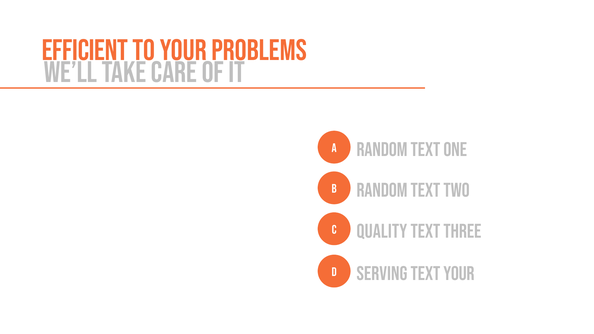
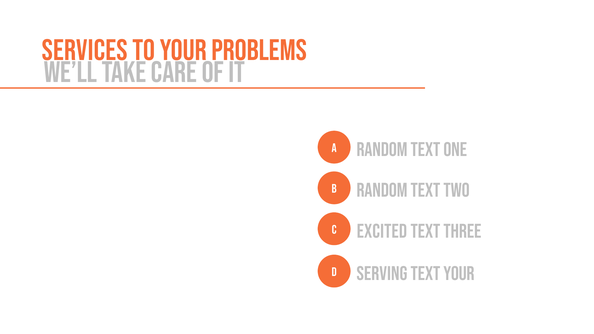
EFFICIENT: EFFICIENT -> SERVICES
QUALITY: QUALITY -> EXCITED
